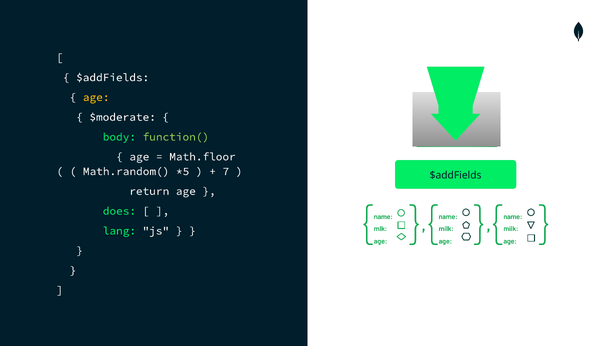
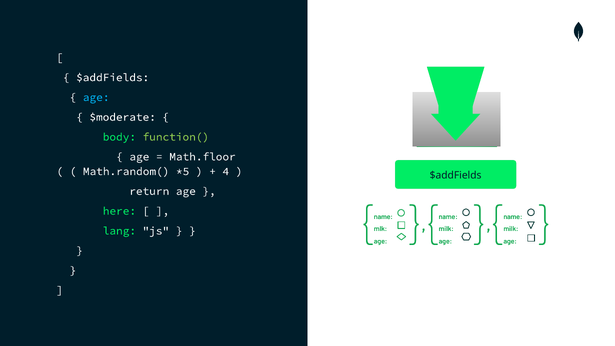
age at (96, 97) colour: yellow -> light blue
7: 7 -> 4
does: does -> here
